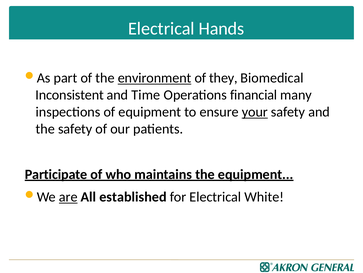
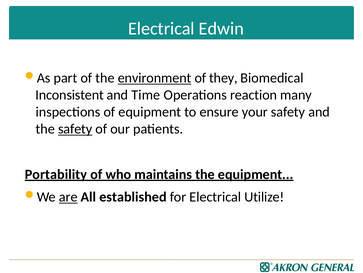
Hands: Hands -> Edwin
financial: financial -> reaction
your underline: present -> none
safety at (75, 129) underline: none -> present
Participate: Participate -> Portability
White: White -> Utilize
